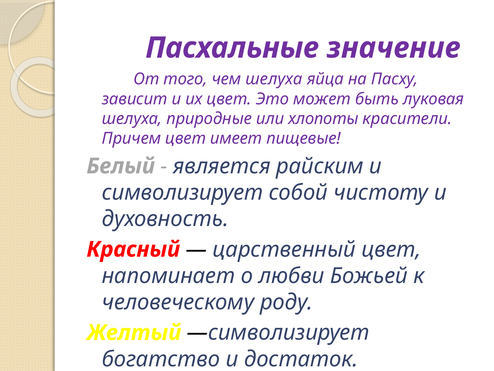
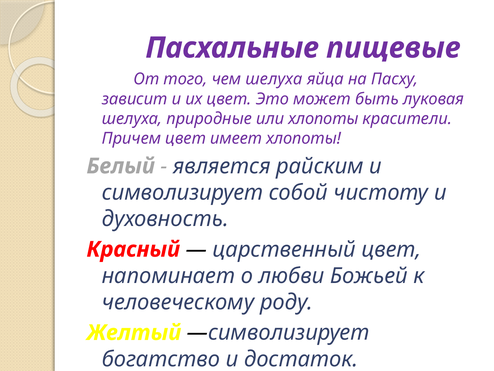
значение: значение -> пищевые
имеет пищевые: пищевые -> хлопоты
